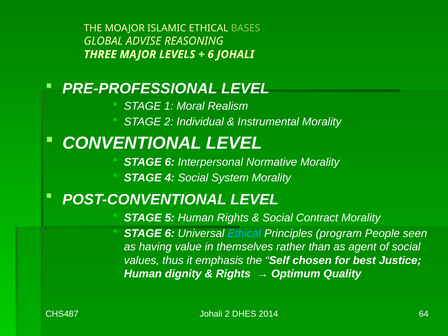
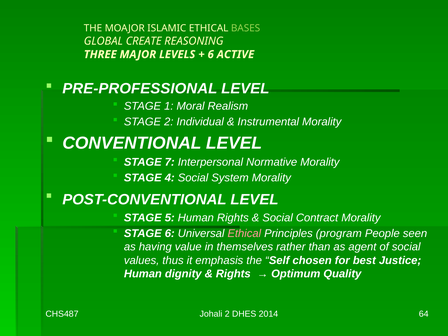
ADVISE: ADVISE -> CREATE
6 JOHALI: JOHALI -> ACTIVE
6 at (170, 162): 6 -> 7
Ethical at (244, 233) colour: light blue -> pink
